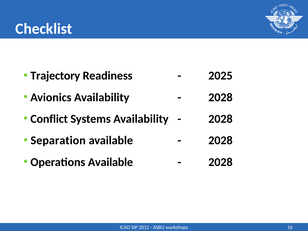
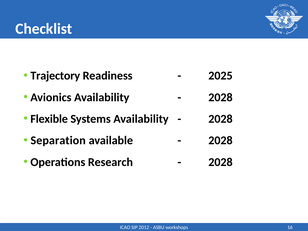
Conflict: Conflict -> Flexible
Operations Available: Available -> Research
